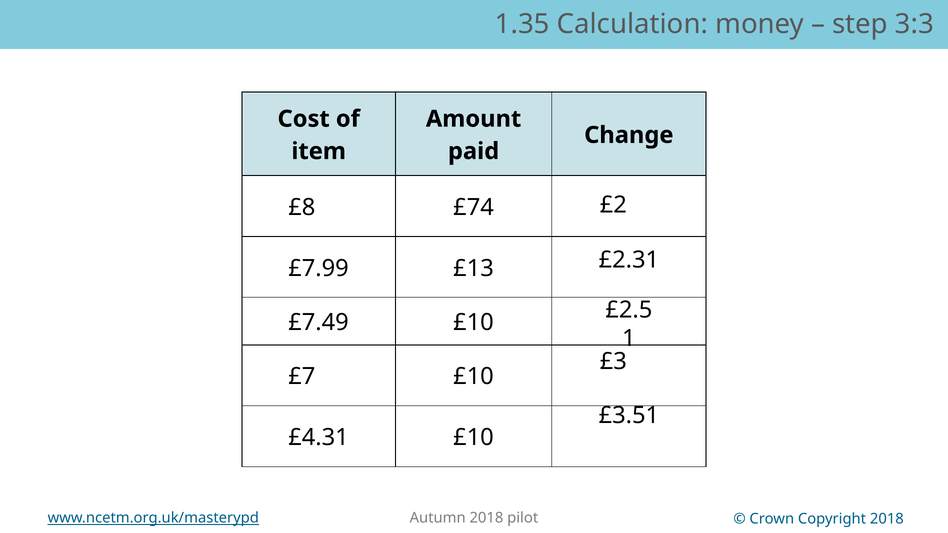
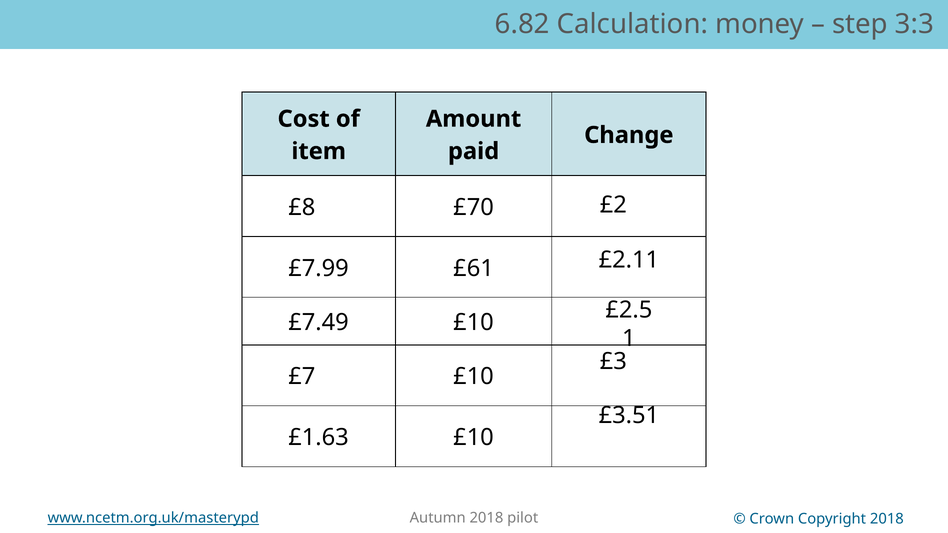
1.35: 1.35 -> 6.82
£74: £74 -> £70
£2.31: £2.31 -> £2.11
£13: £13 -> £61
£4.31: £4.31 -> £1.63
